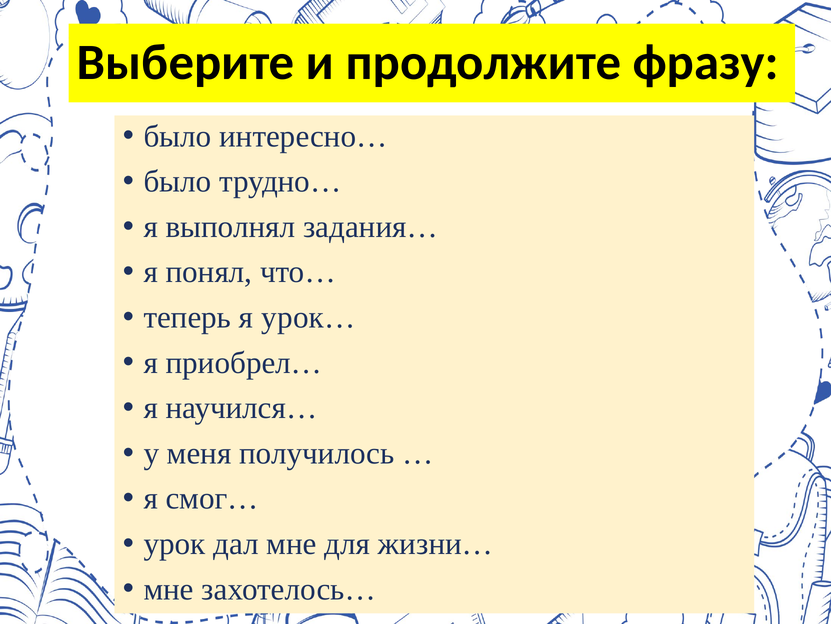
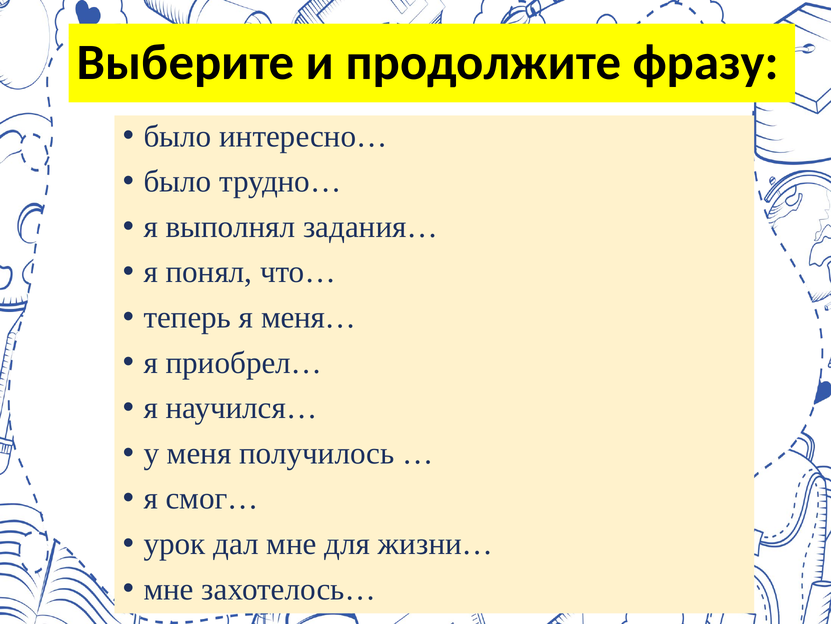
урок…: урок… -> меня…
